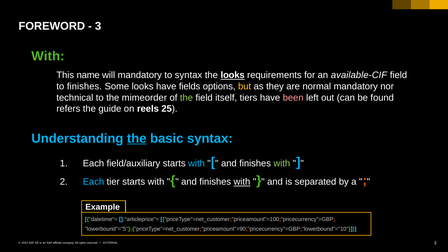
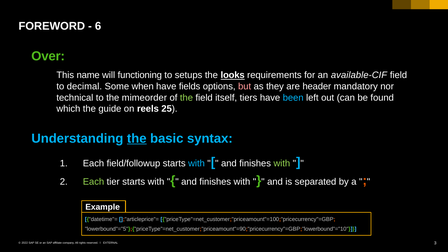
3 at (98, 26): 3 -> 6
With at (48, 56): With -> Over
will mandatory: mandatory -> functioning
to syntax: syntax -> setups
to finishes: finishes -> decimal
Some looks: looks -> when
but colour: yellow -> pink
normal: normal -> header
been colour: pink -> light blue
refers: refers -> which
field/auxiliary: field/auxiliary -> field/followup
Each at (93, 182) colour: light blue -> light green
with at (242, 182) underline: present -> none
